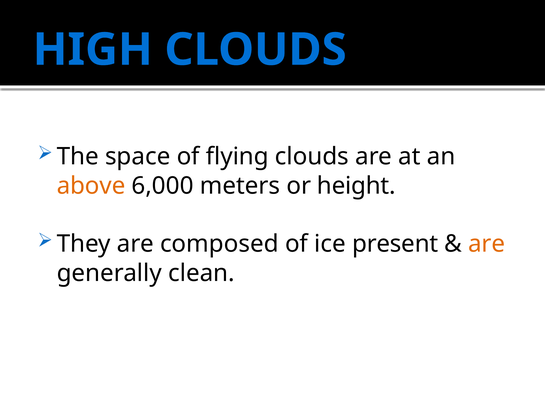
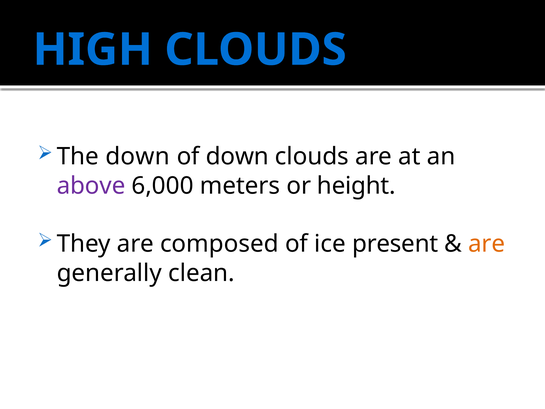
The space: space -> down
of flying: flying -> down
above colour: orange -> purple
